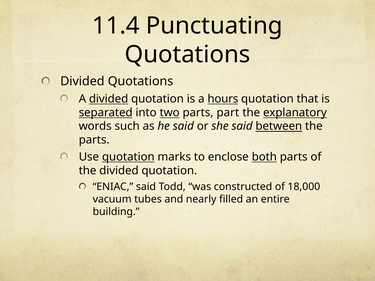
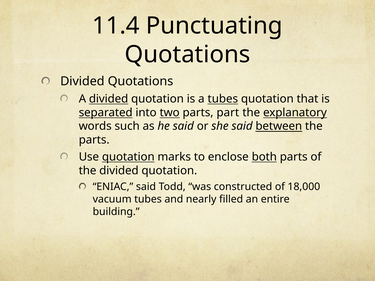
a hours: hours -> tubes
